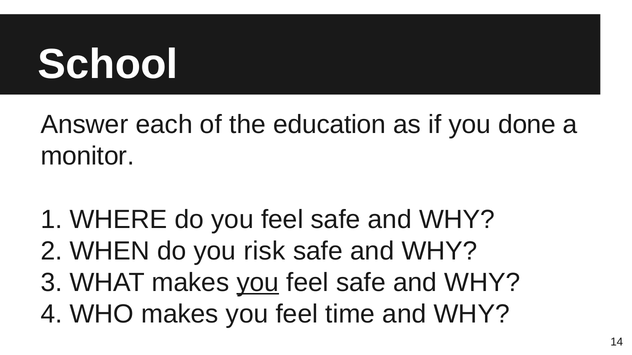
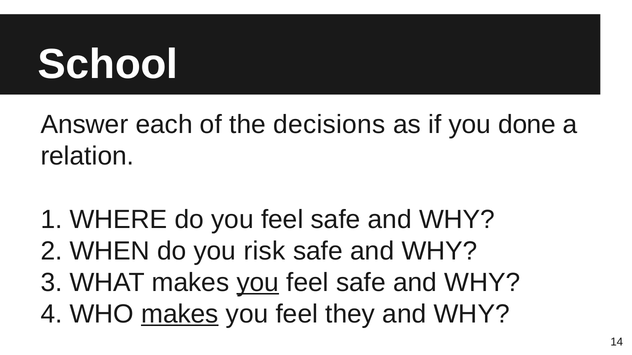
education: education -> decisions
monitor: monitor -> relation
makes at (180, 315) underline: none -> present
time: time -> they
